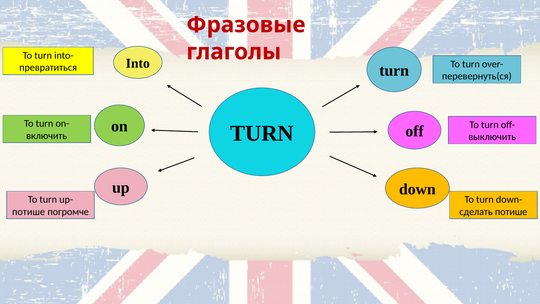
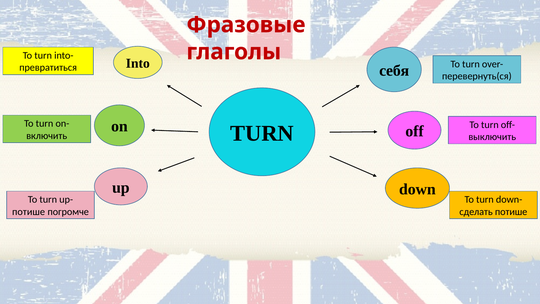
turn at (394, 70): turn -> себя
